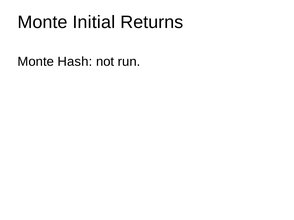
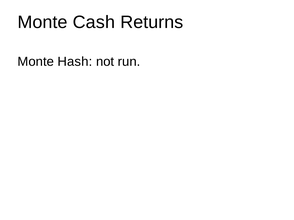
Initial: Initial -> Cash
